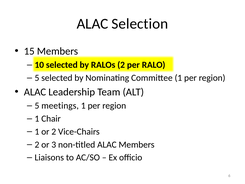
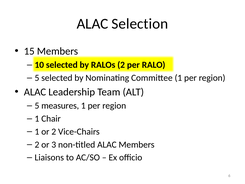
meetings: meetings -> measures
